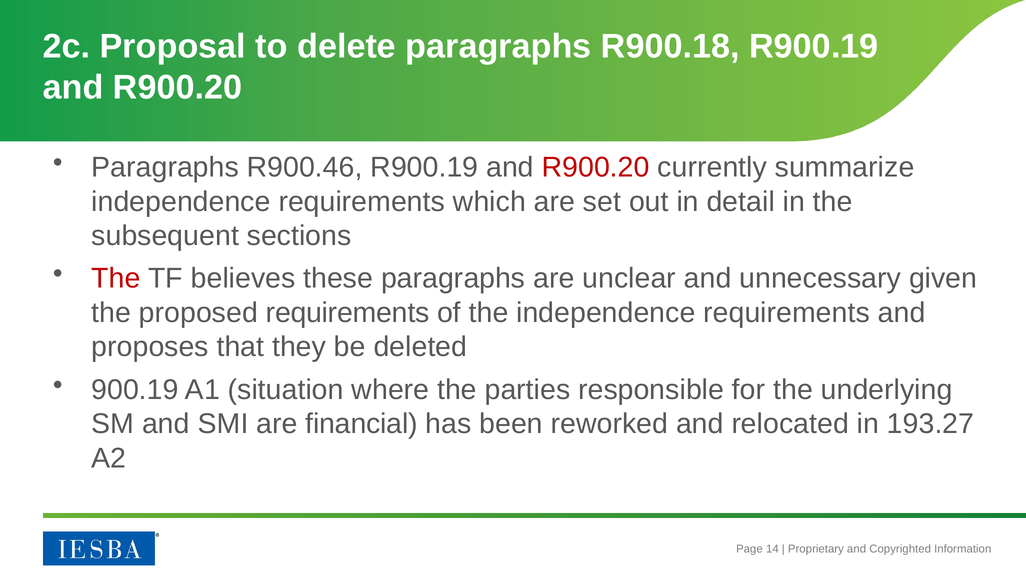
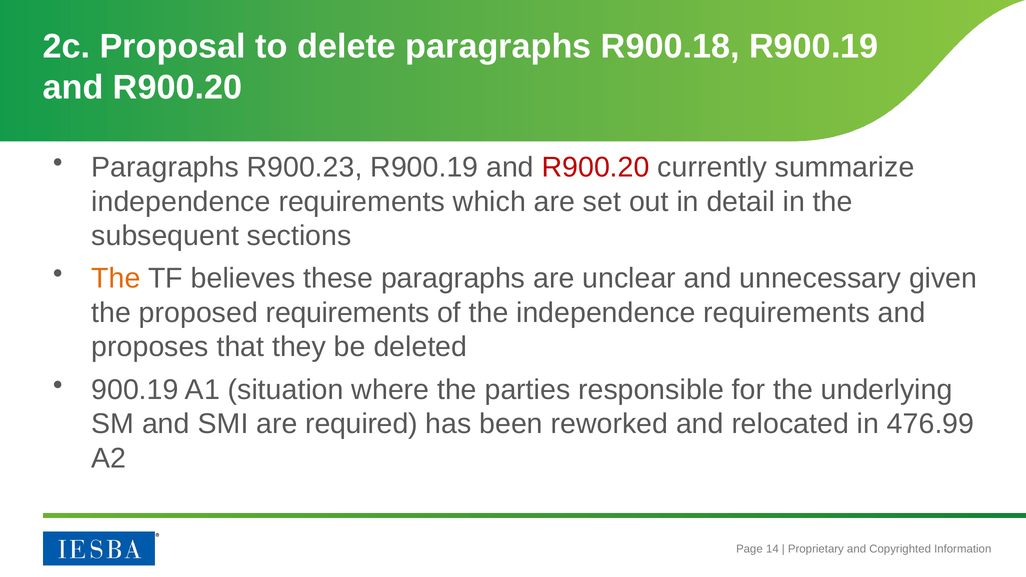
R900.46: R900.46 -> R900.23
The at (116, 279) colour: red -> orange
financial: financial -> required
193.27: 193.27 -> 476.99
